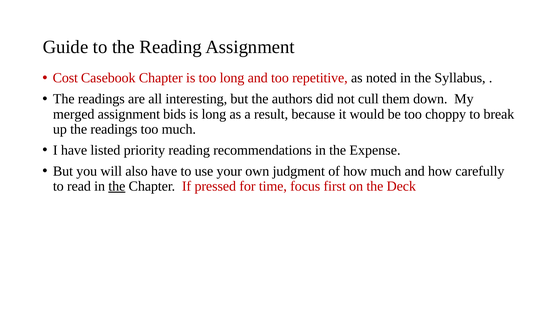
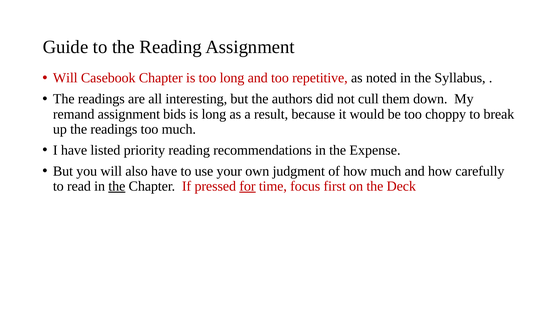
Cost at (65, 78): Cost -> Will
merged: merged -> remand
for underline: none -> present
